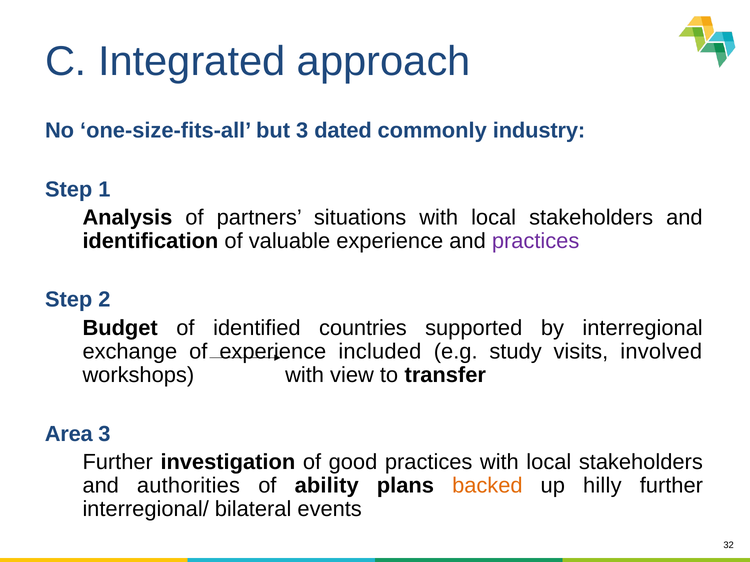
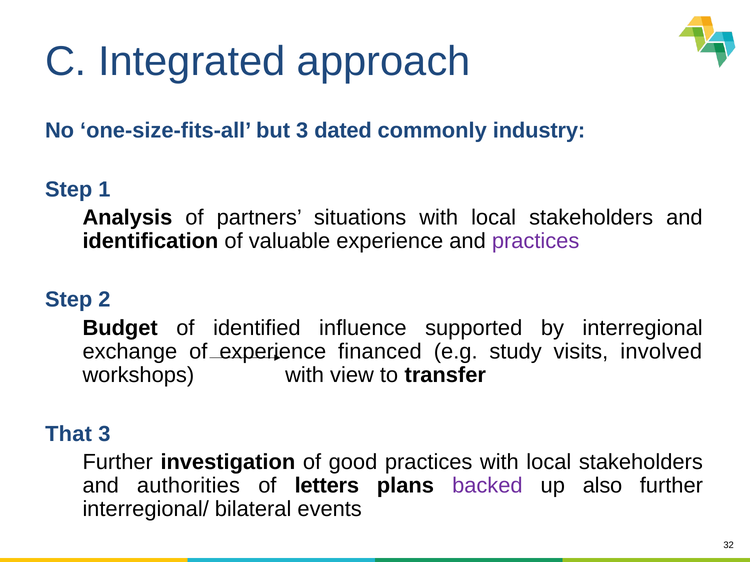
countries: countries -> influence
included: included -> financed
Area: Area -> That
ability: ability -> letters
backed colour: orange -> purple
hilly: hilly -> also
